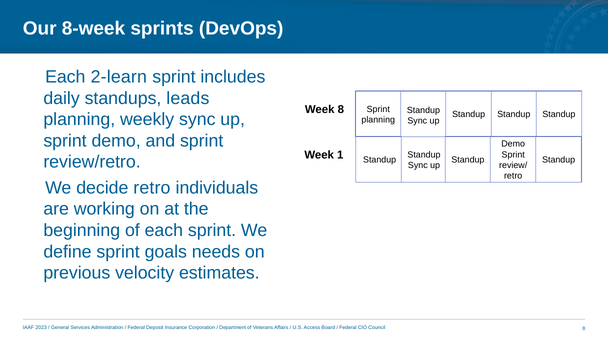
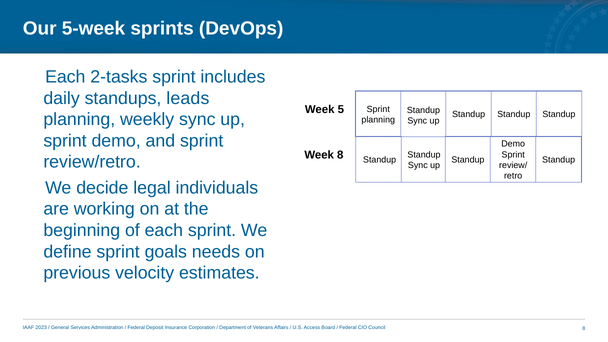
8-week: 8-week -> 5-week
2-learn: 2-learn -> 2-tasks
Week 8: 8 -> 5
Week 1: 1 -> 8
decide retro: retro -> legal
